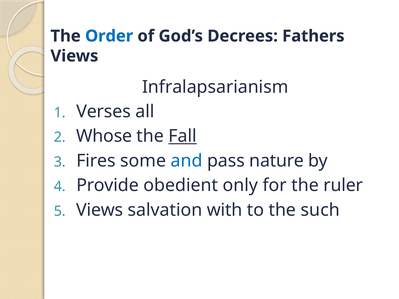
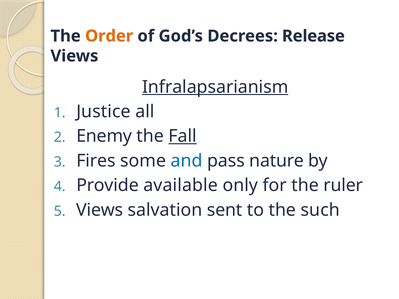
Order colour: blue -> orange
Fathers: Fathers -> Release
Infralapsarianism underline: none -> present
Verses: Verses -> Justice
Whose: Whose -> Enemy
obedient: obedient -> available
with: with -> sent
